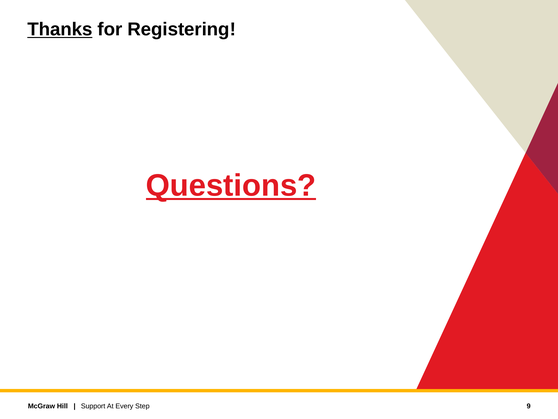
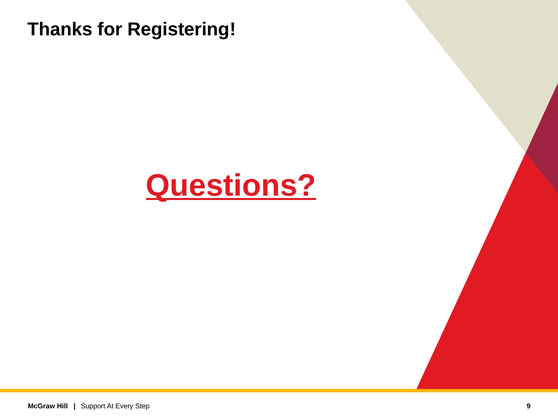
Thanks underline: present -> none
